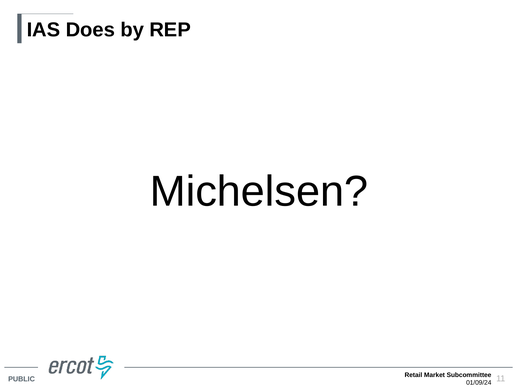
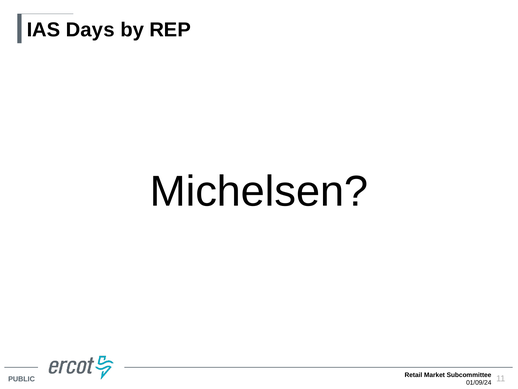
Does: Does -> Days
